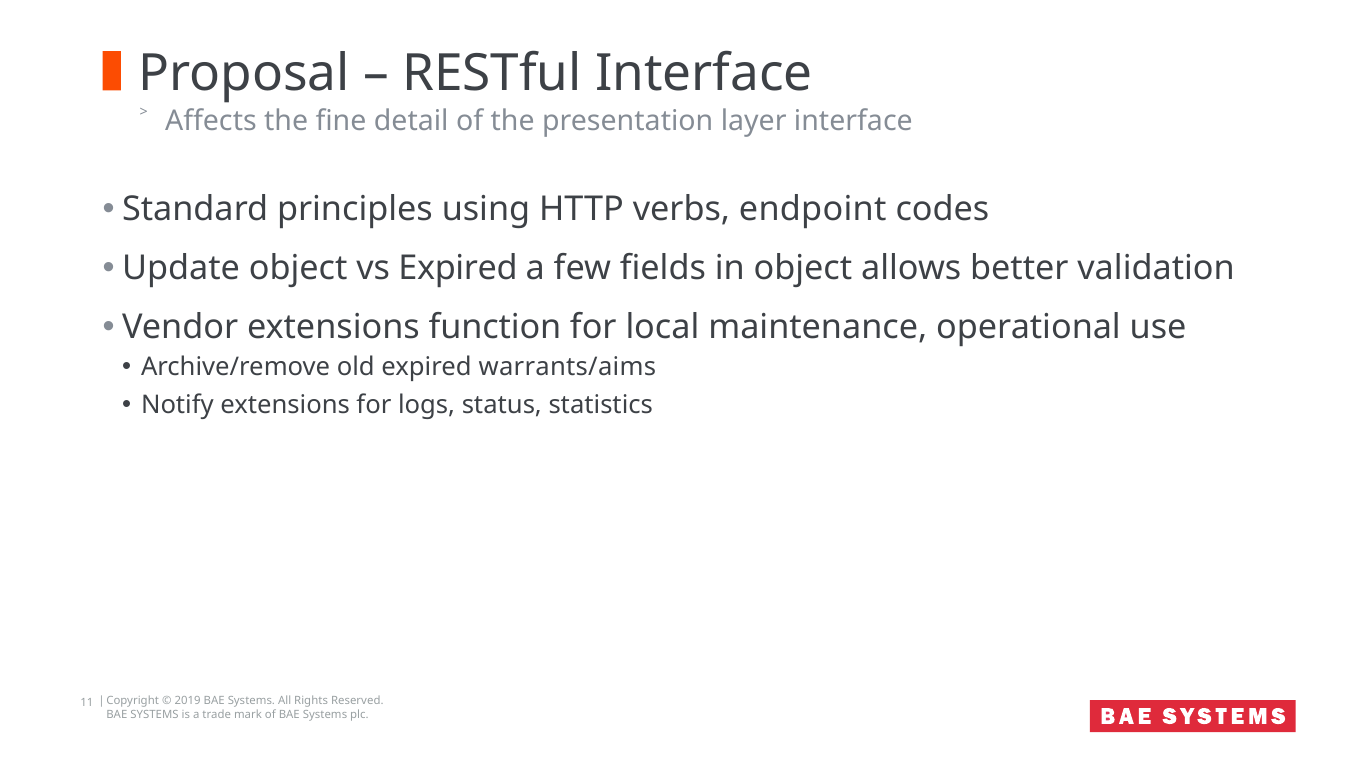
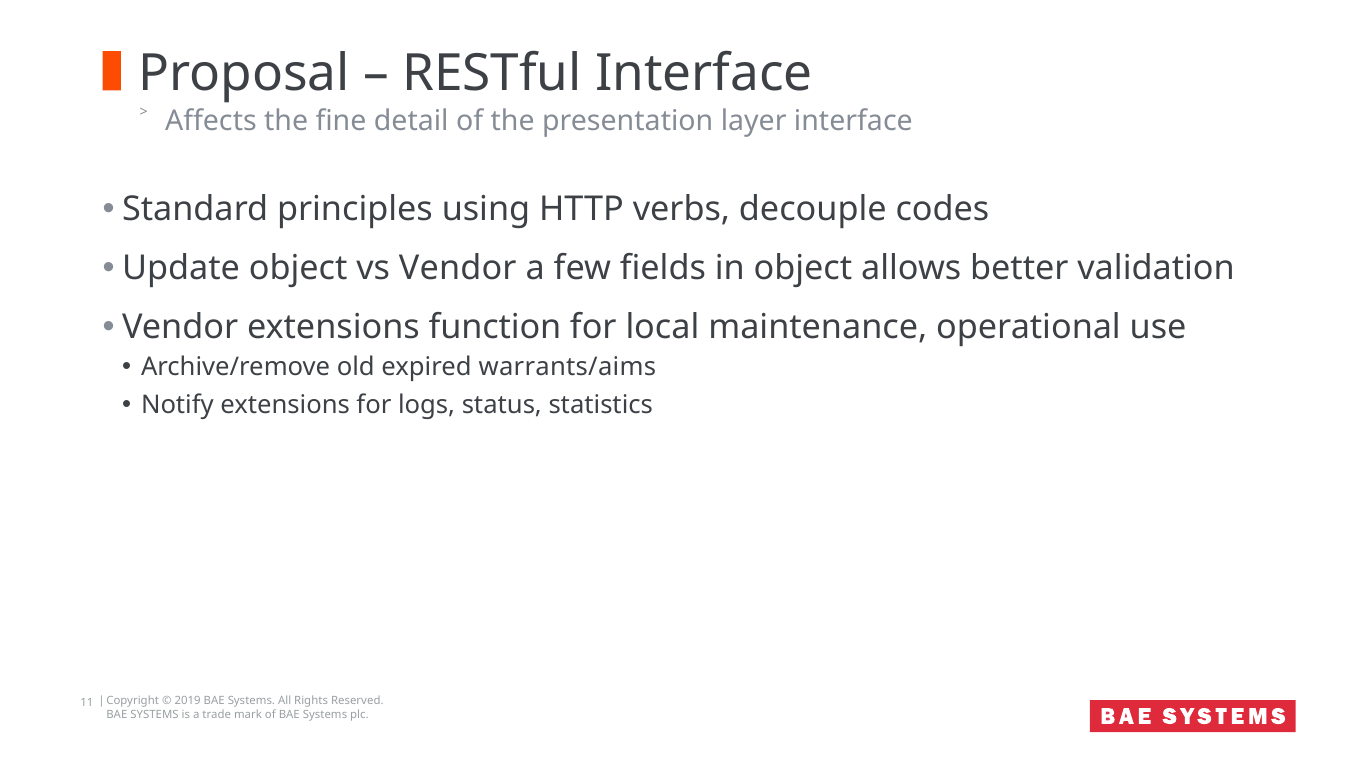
endpoint: endpoint -> decouple
vs Expired: Expired -> Vendor
